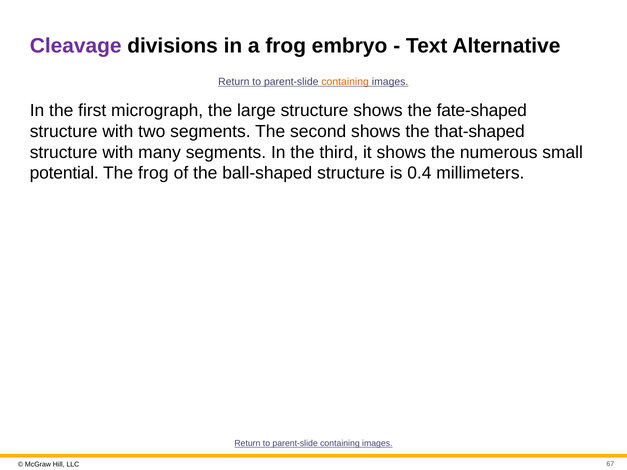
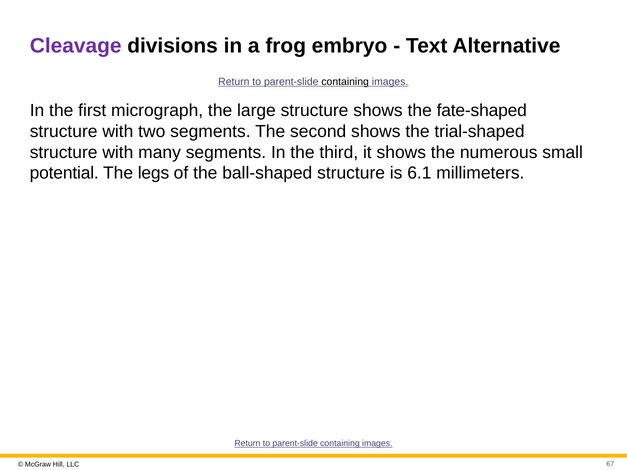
containing at (345, 82) colour: orange -> black
that-shaped: that-shaped -> trial-shaped
The frog: frog -> legs
0.4: 0.4 -> 6.1
